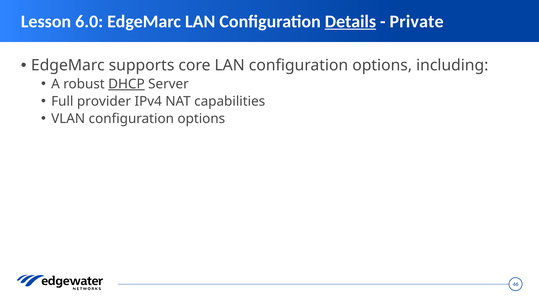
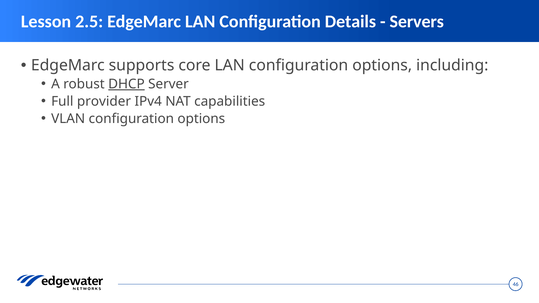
6.0: 6.0 -> 2.5
Details underline: present -> none
Private: Private -> Servers
